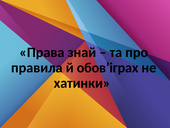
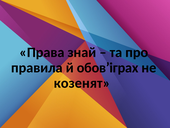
хатинки: хатинки -> козенят
